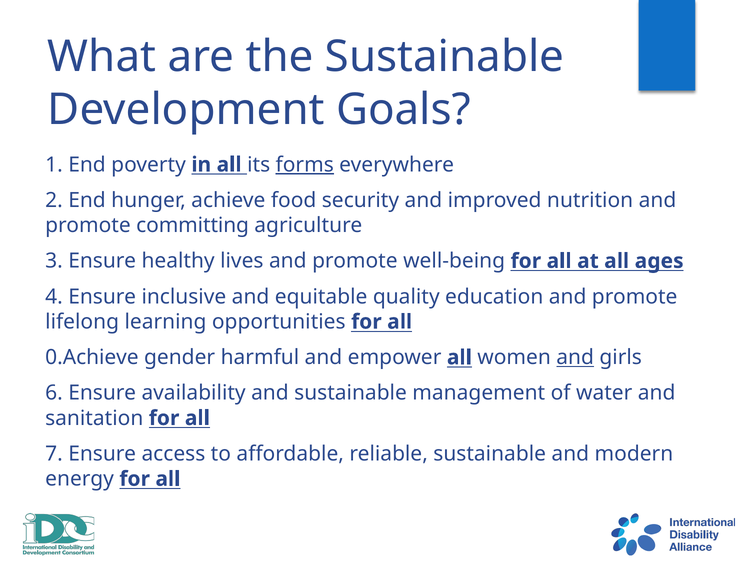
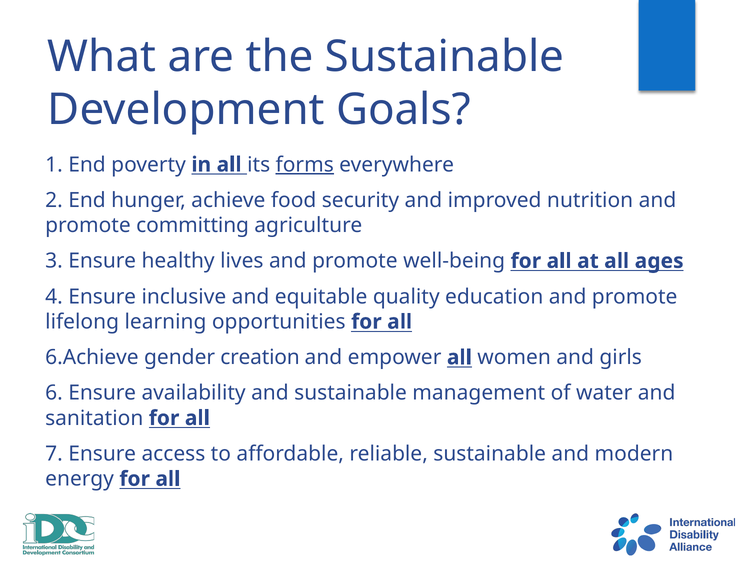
0.Achieve: 0.Achieve -> 6.Achieve
harmful: harmful -> creation
and at (575, 358) underline: present -> none
